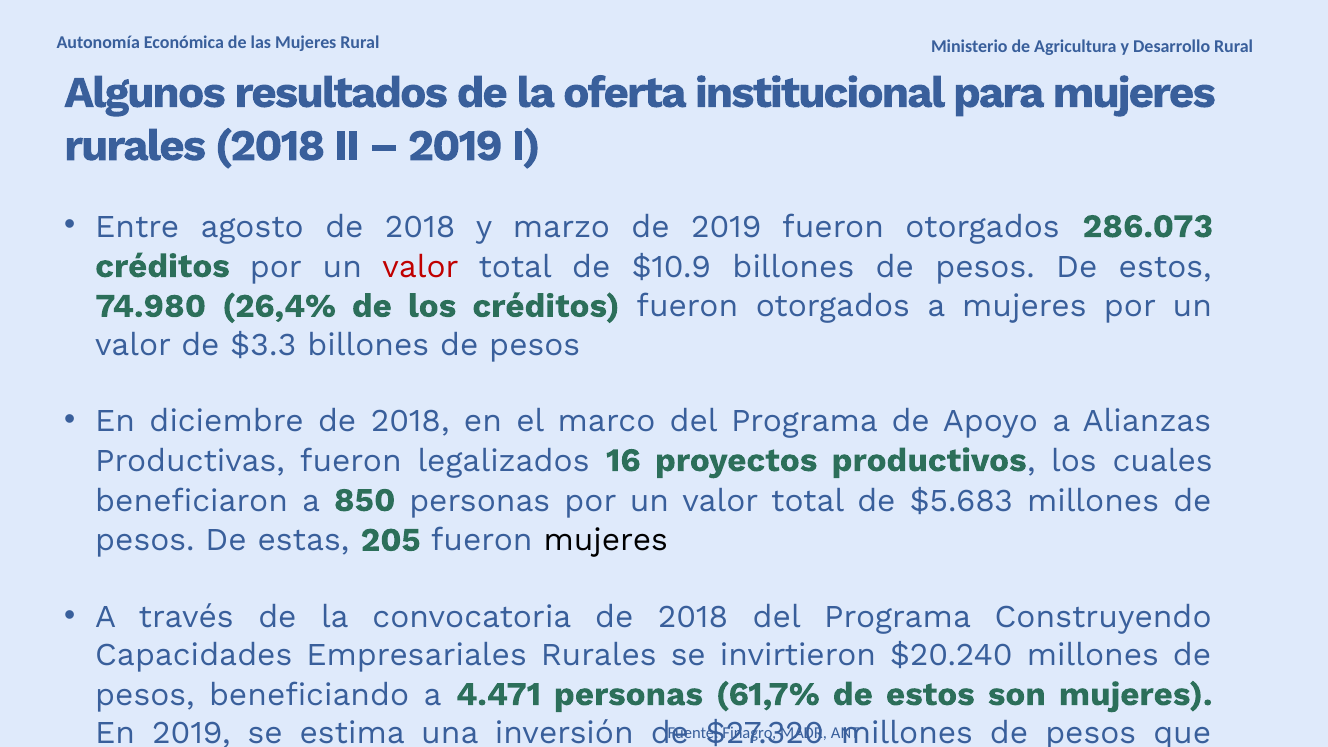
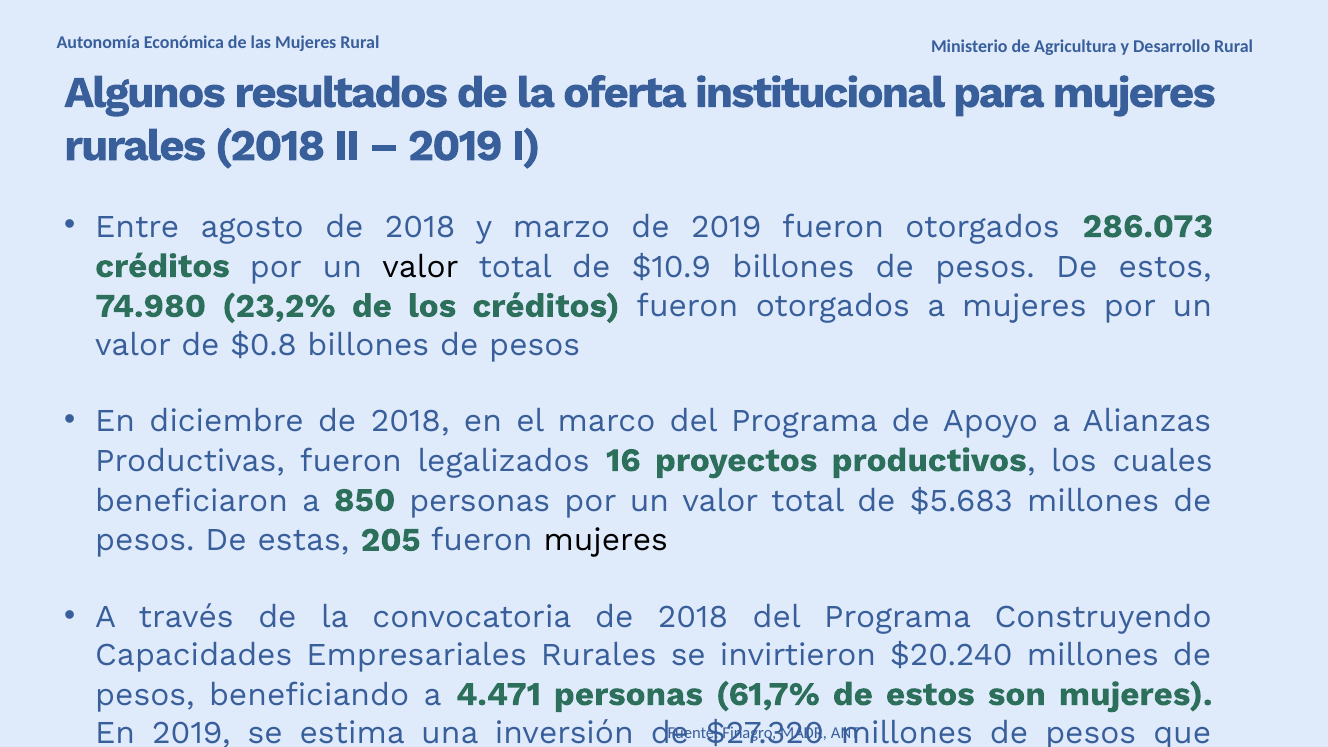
valor at (420, 267) colour: red -> black
26,4%: 26,4% -> 23,2%
$3.3: $3.3 -> $0.8
